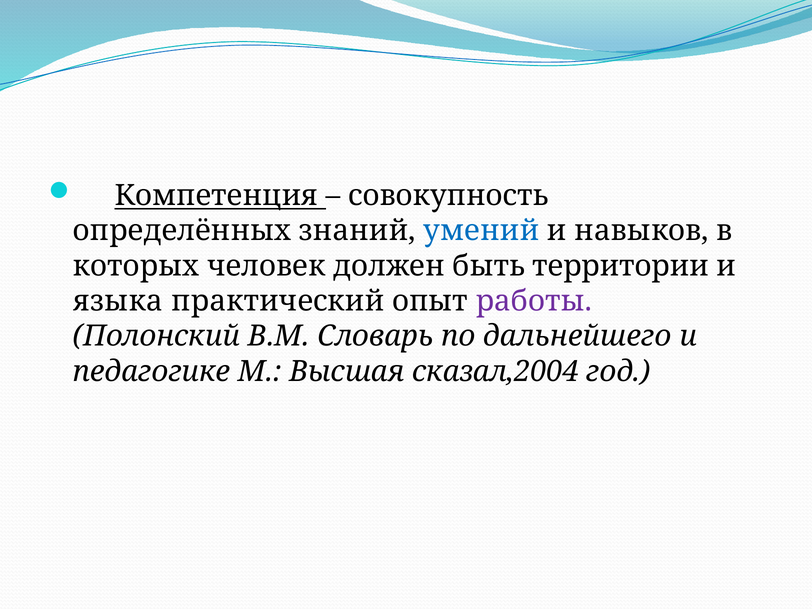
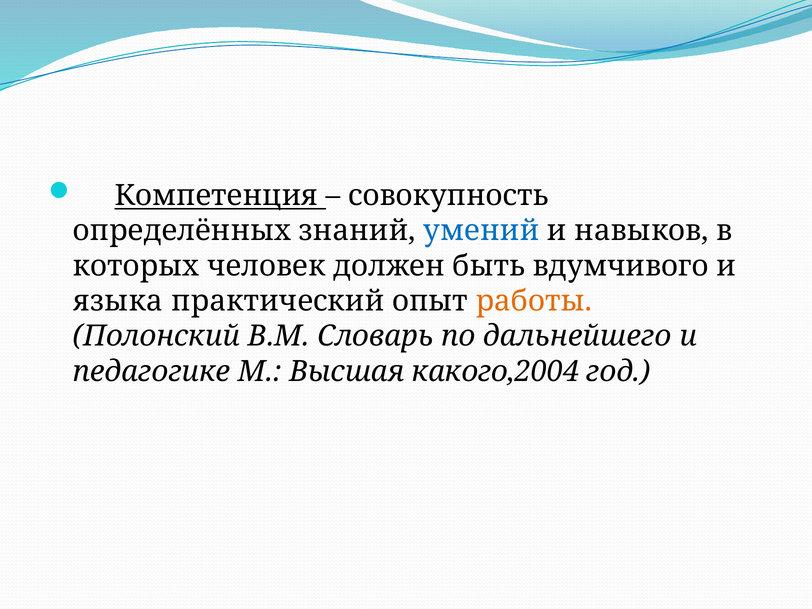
территории: территории -> вдумчивого
работы colour: purple -> orange
сказал,2004: сказал,2004 -> какого,2004
